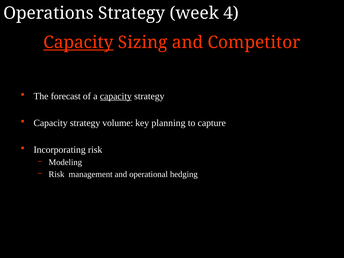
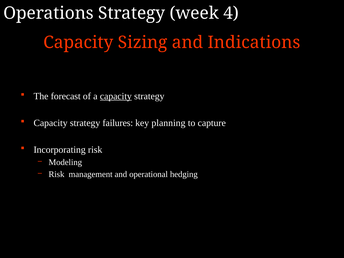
Capacity at (78, 42) underline: present -> none
Competitor: Competitor -> Indications
volume: volume -> failures
